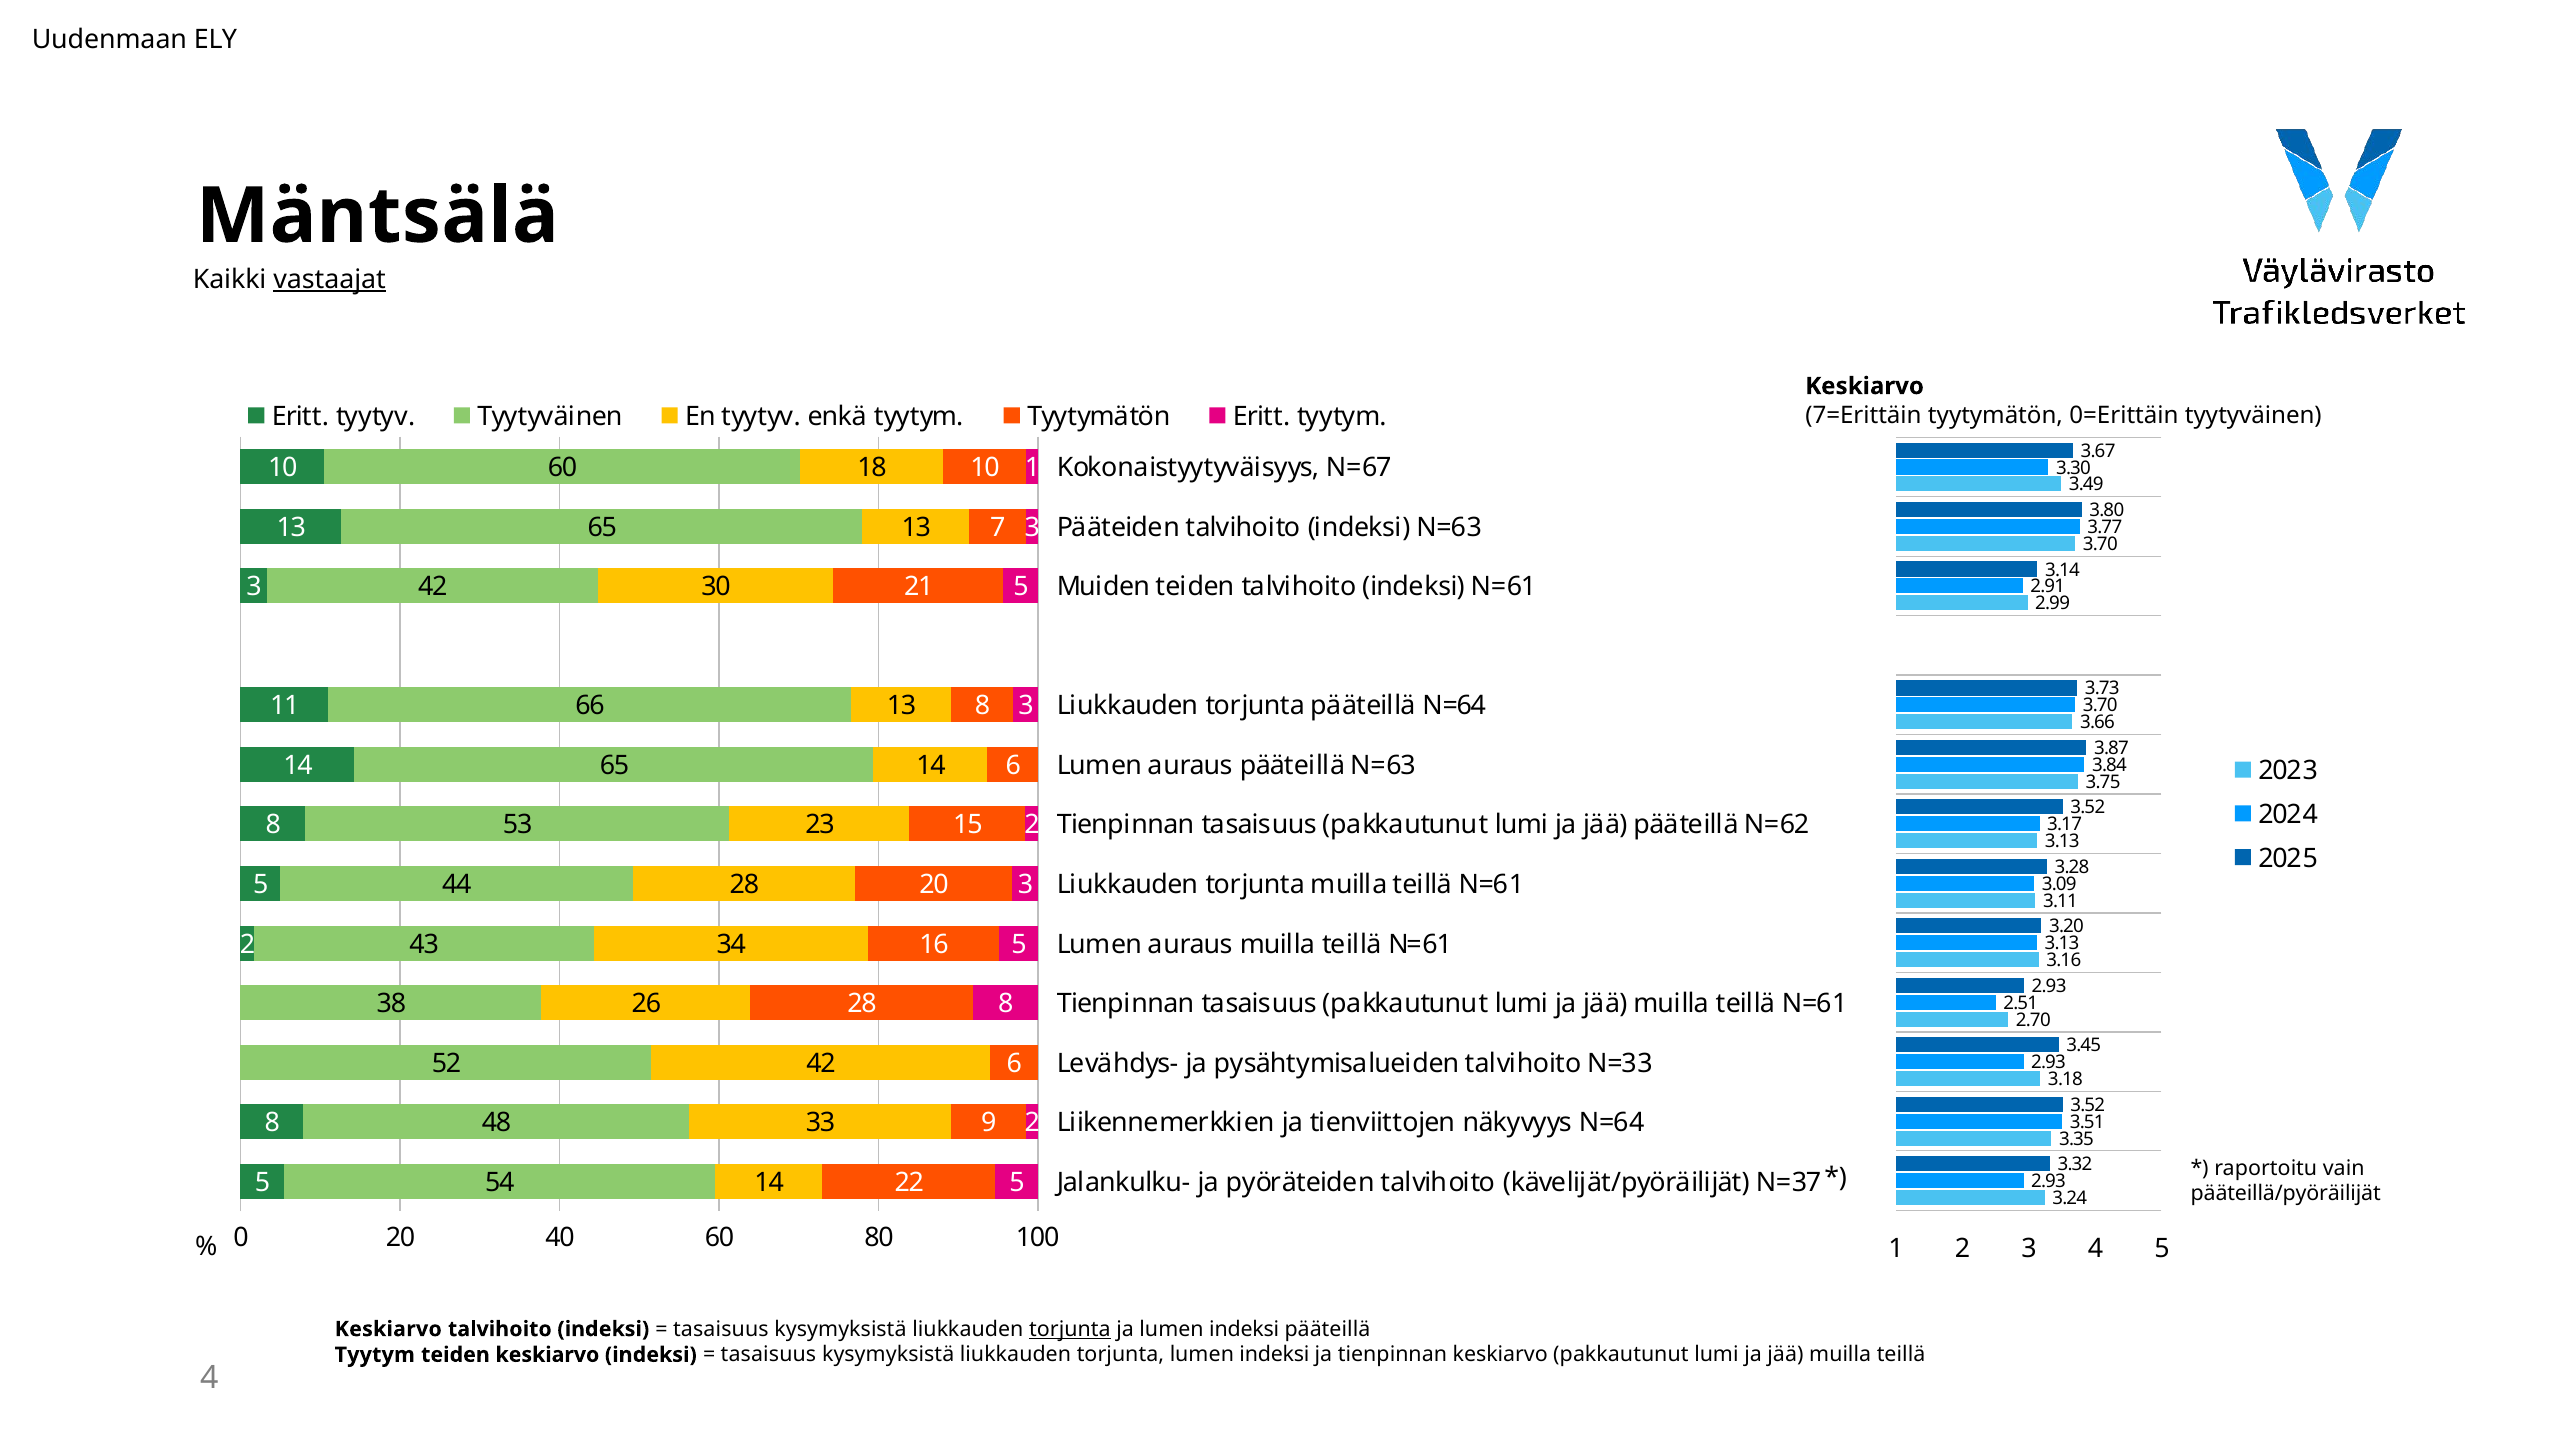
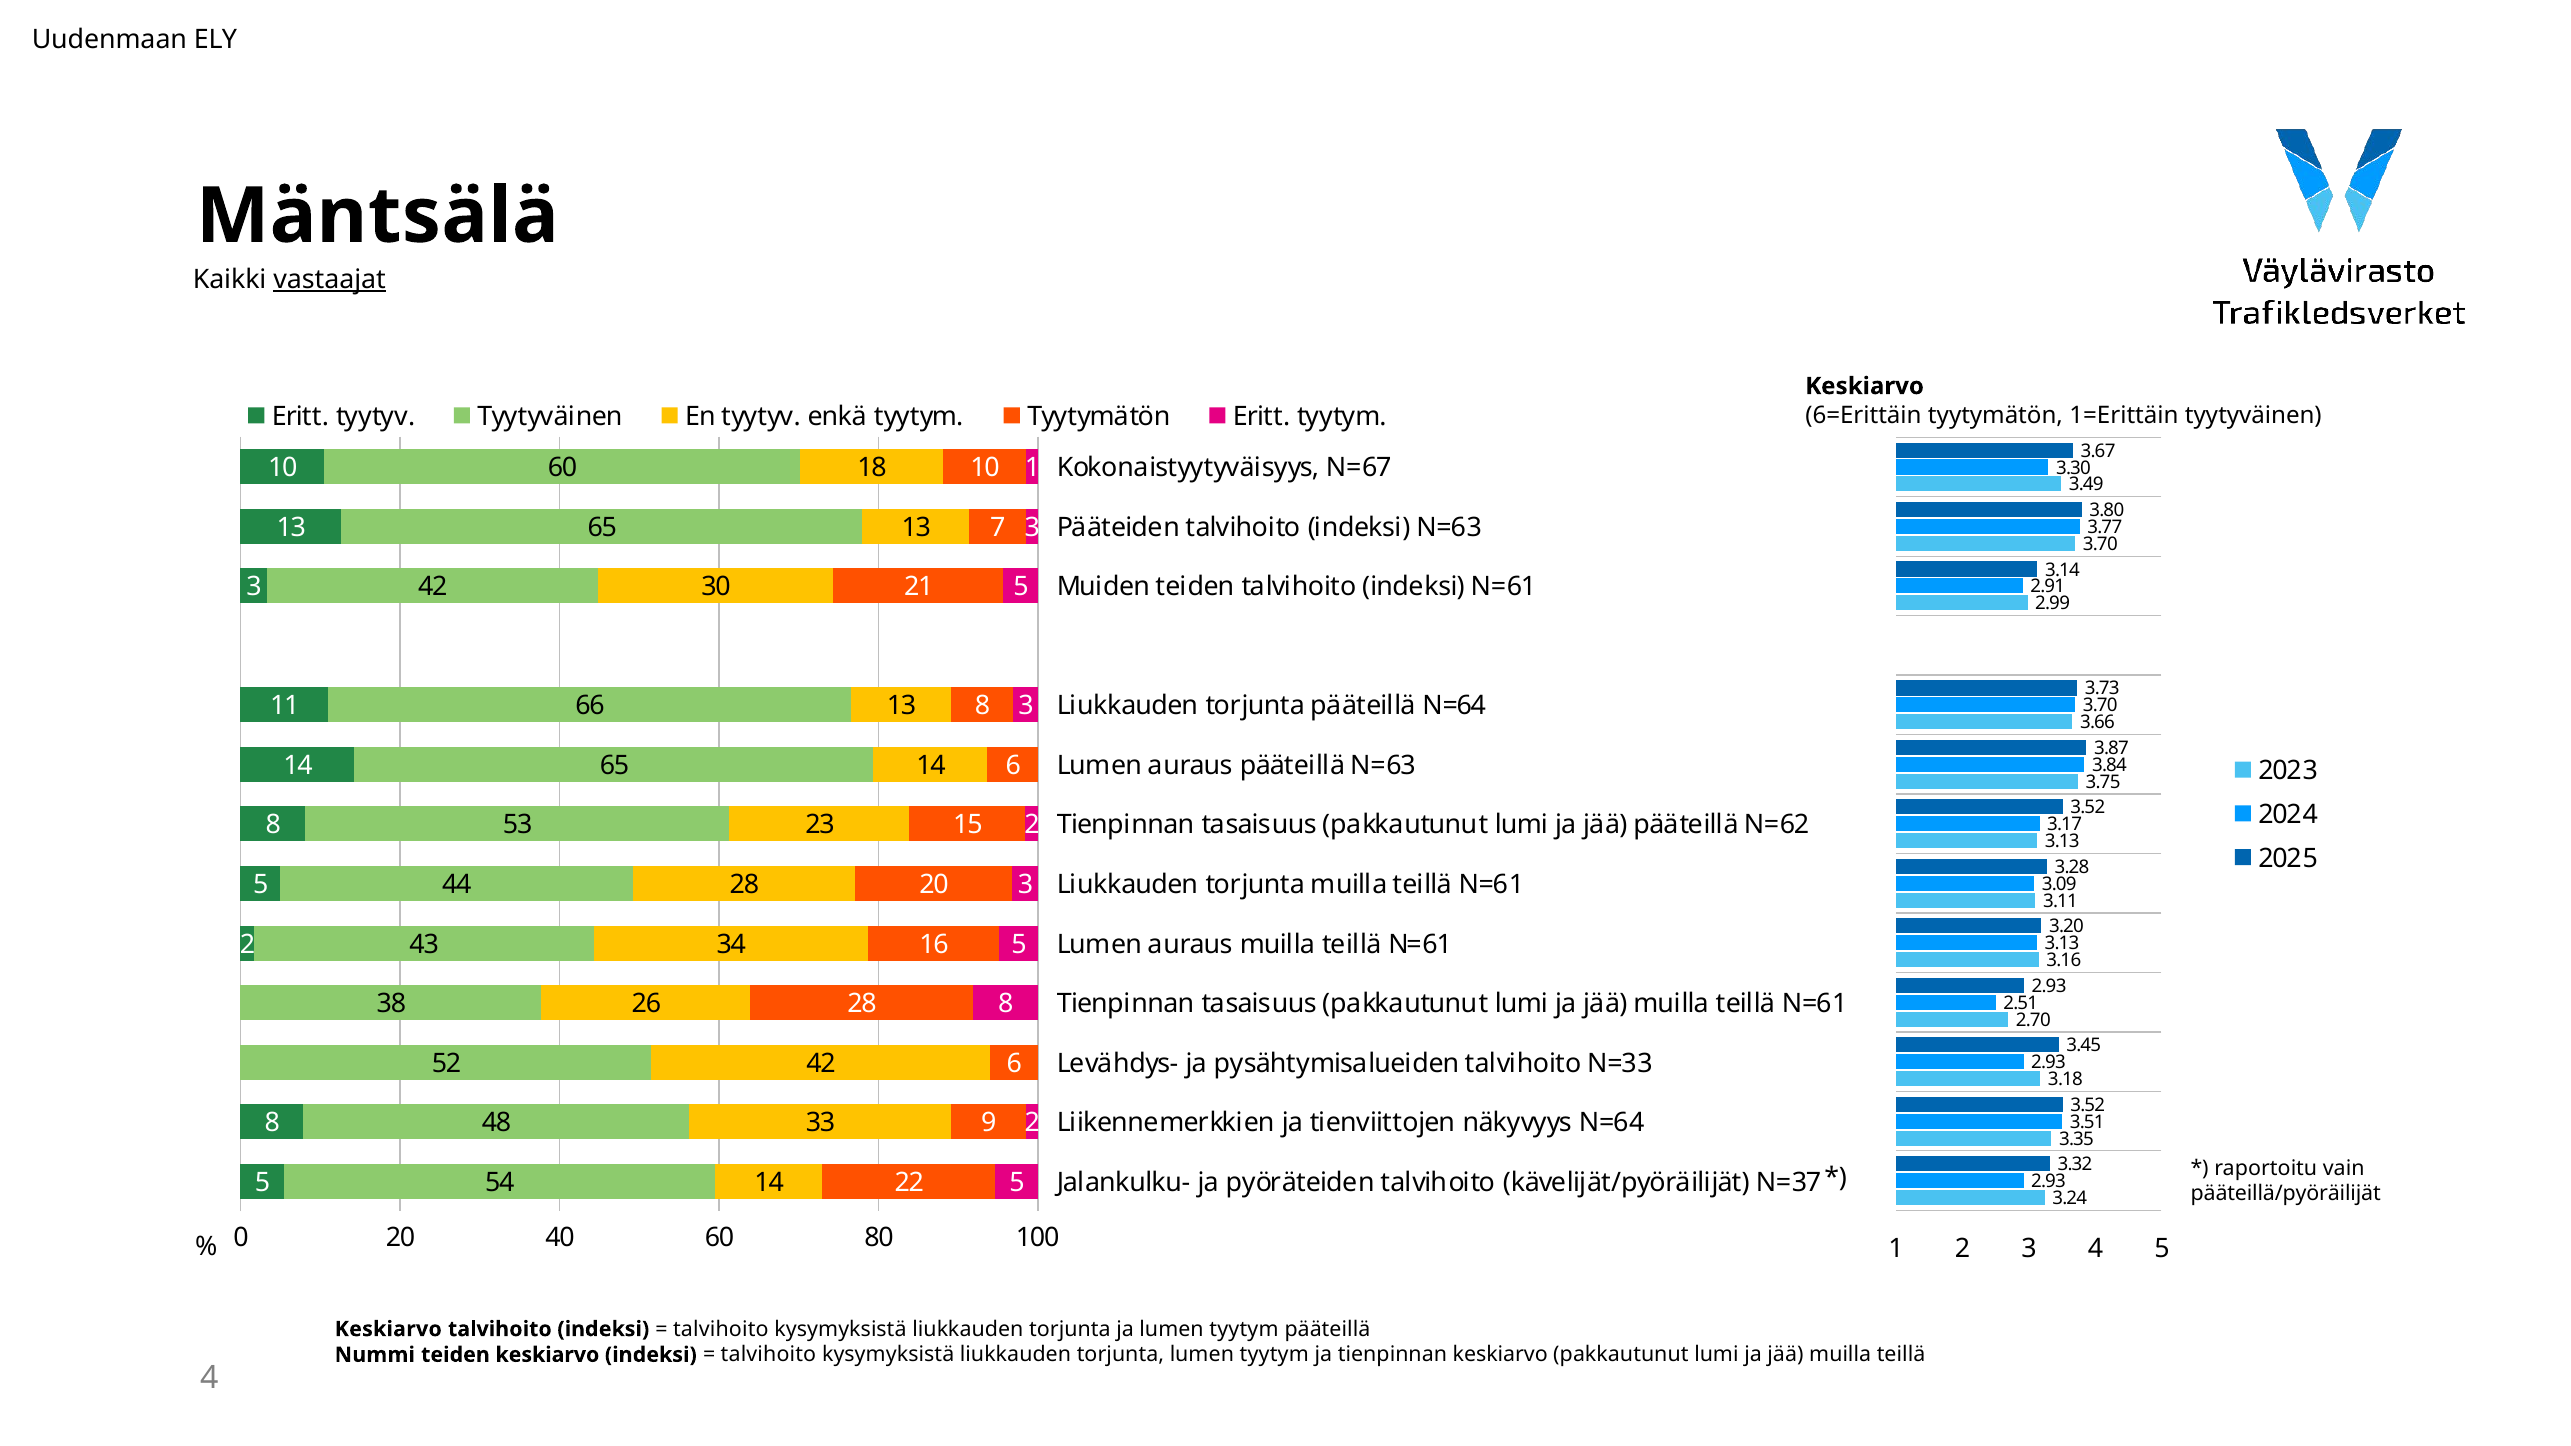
7=Erittäin: 7=Erittäin -> 6=Erittäin
0=Erittäin: 0=Erittäin -> 1=Erittäin
tasaisuus at (721, 1329): tasaisuus -> talvihoito
torjunta at (1070, 1329) underline: present -> none
ja lumen indeksi: indeksi -> tyytym
Tyytym at (375, 1355): Tyytym -> Nummi
tasaisuus at (768, 1355): tasaisuus -> talvihoito
torjunta lumen indeksi: indeksi -> tyytym
